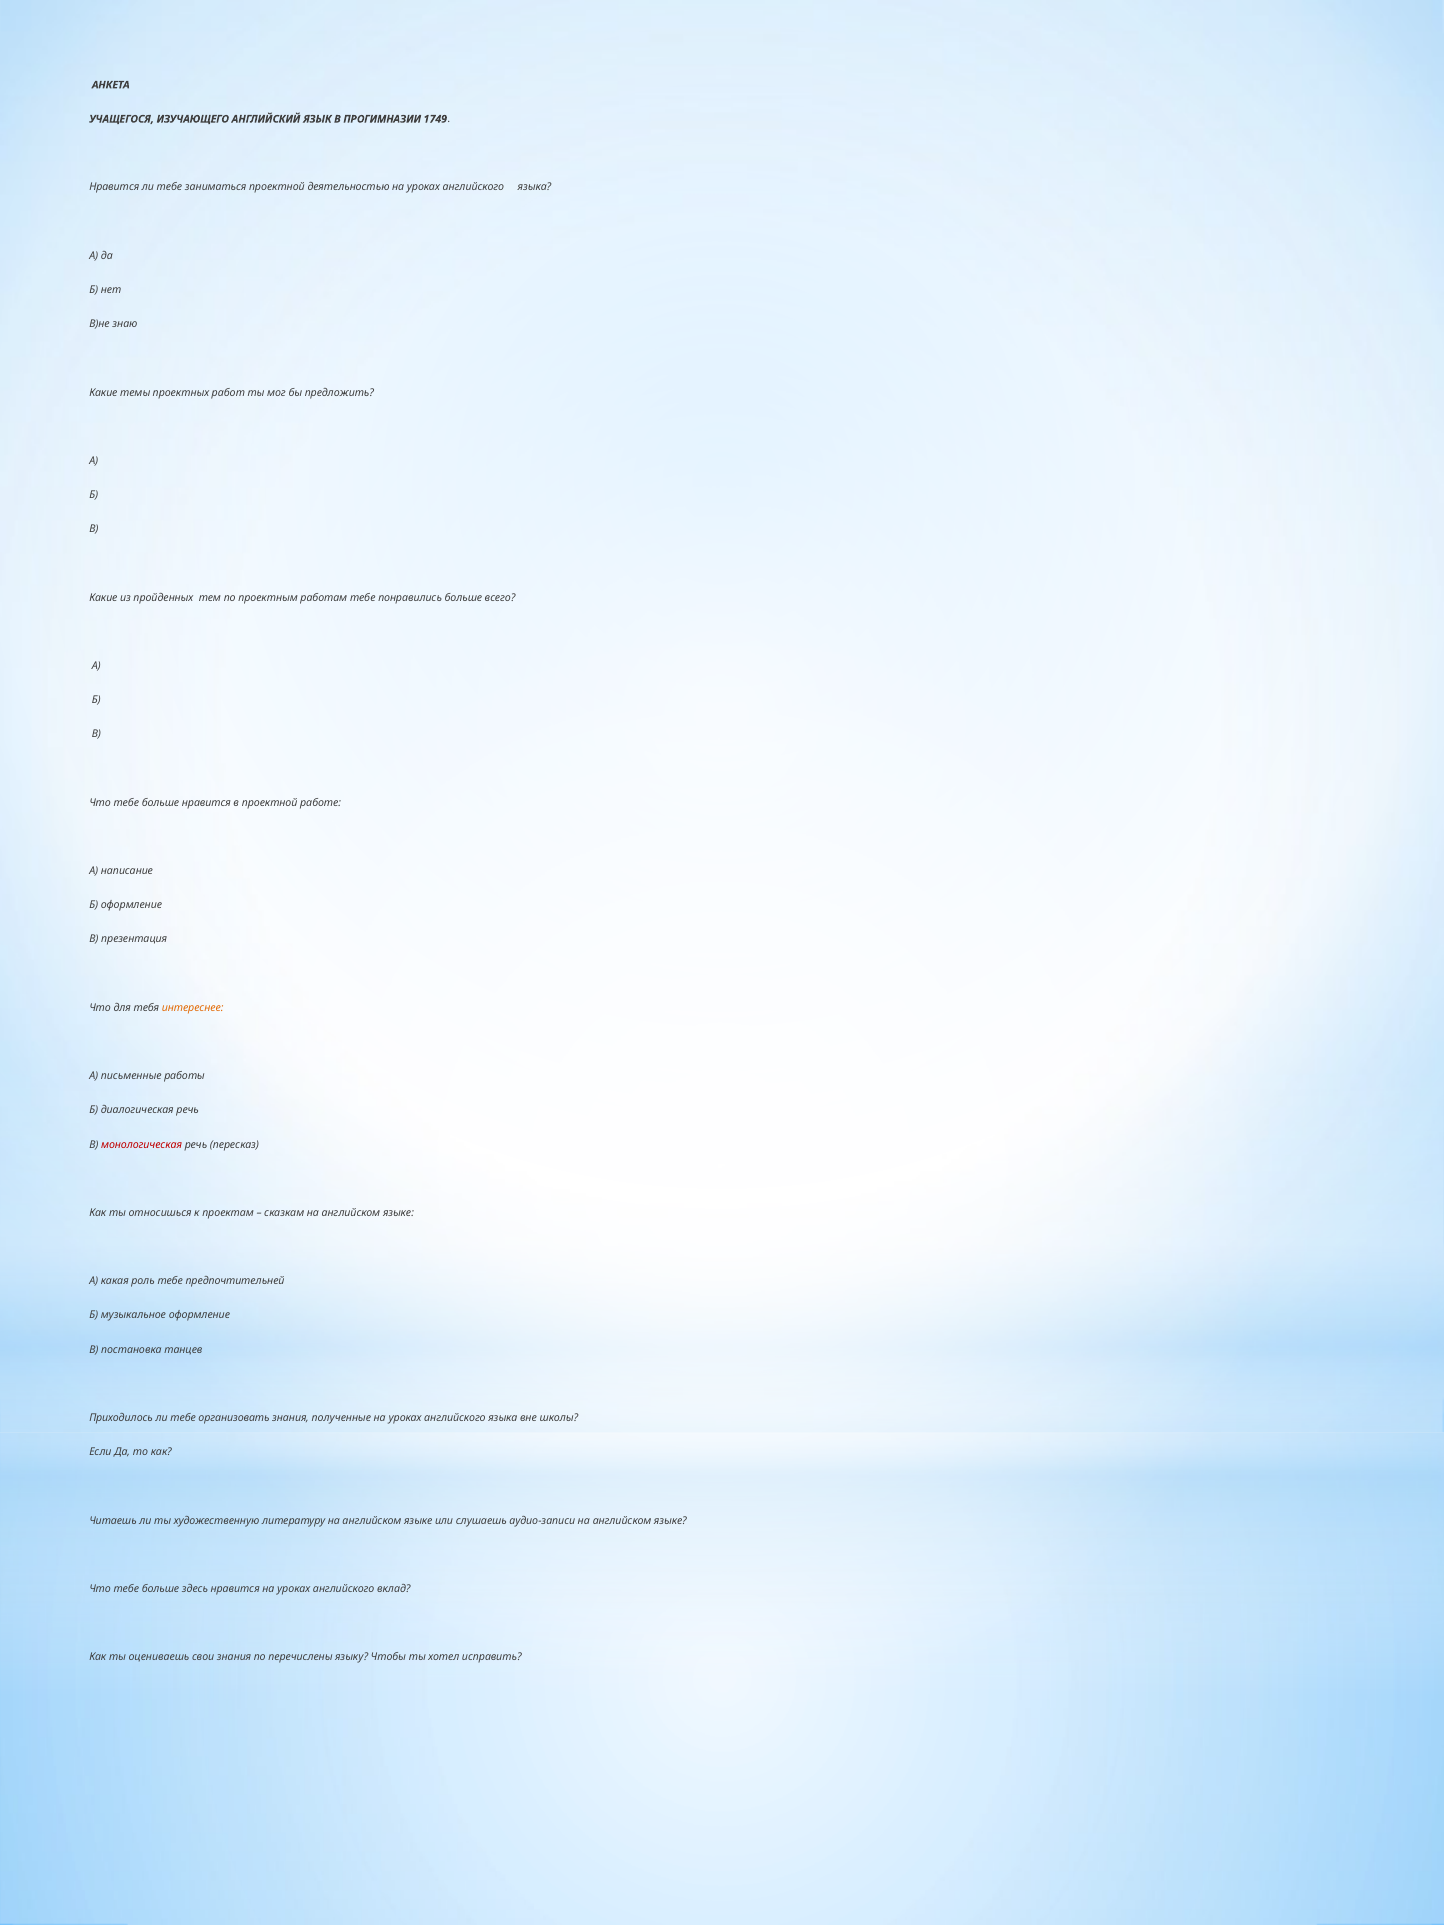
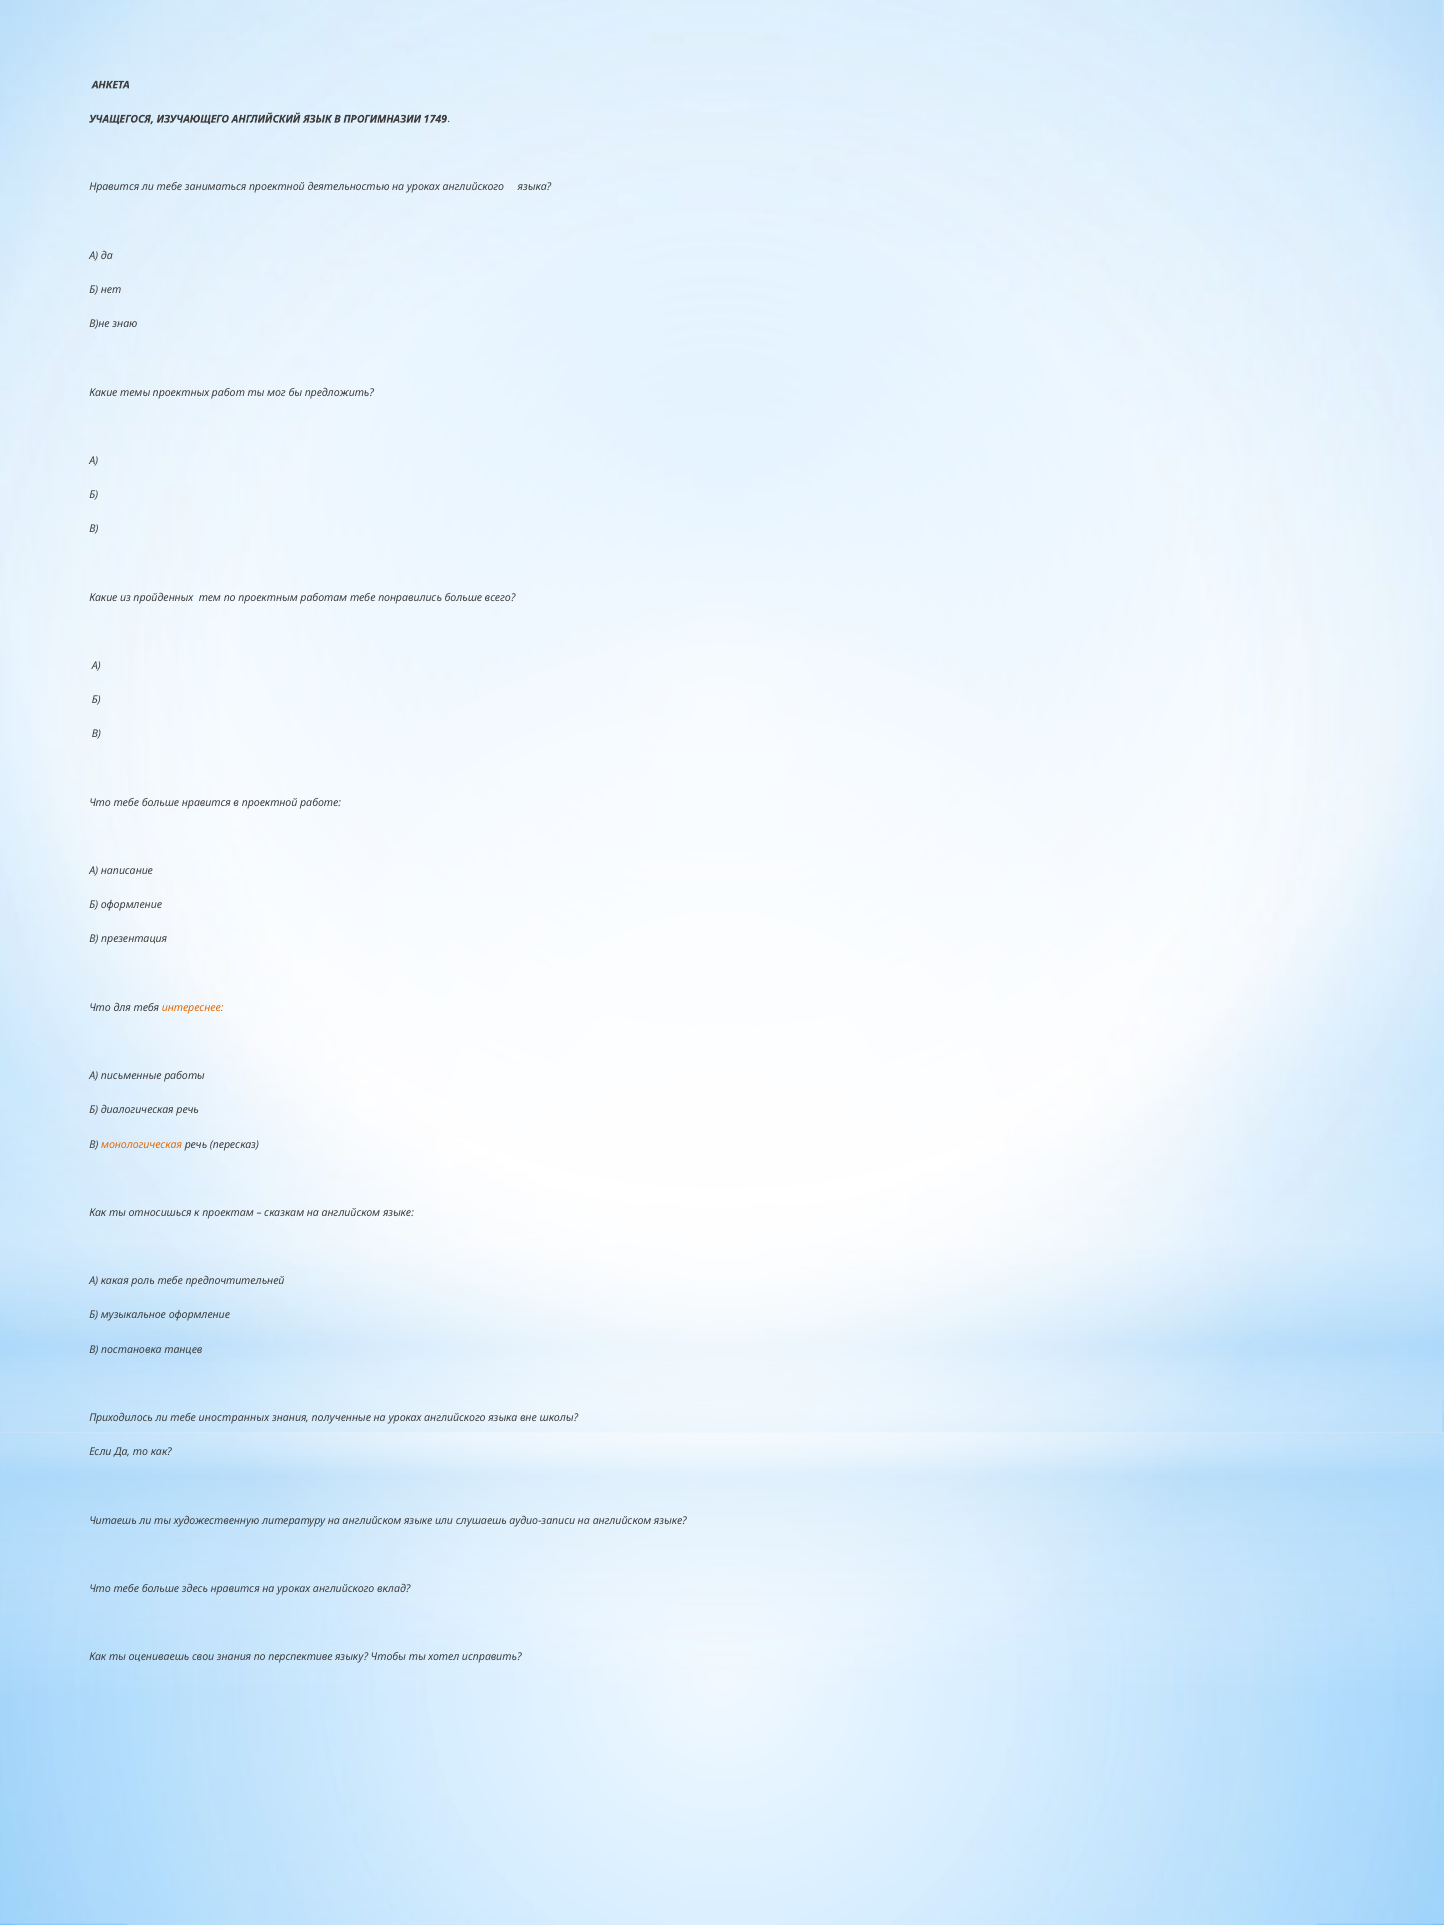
монологическая colour: red -> orange
организовать: организовать -> иностранных
перечислены: перечислены -> перспективе
